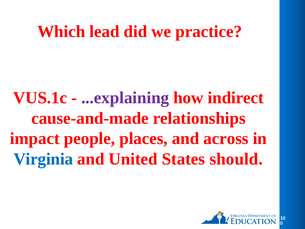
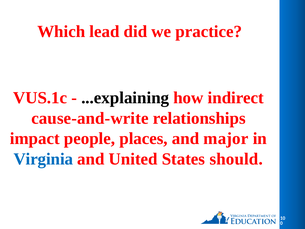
...explaining colour: purple -> black
cause-and-made: cause-and-made -> cause-and-write
across: across -> major
